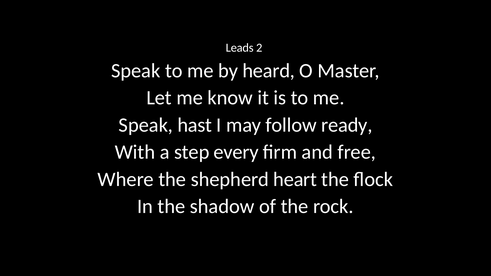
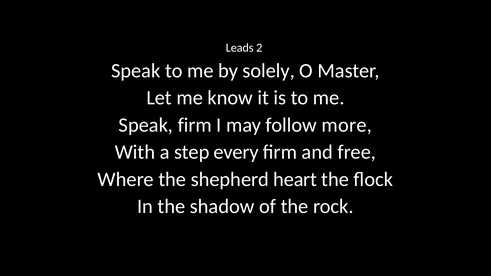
heard: heard -> solely
Speak hast: hast -> firm
ready: ready -> more
